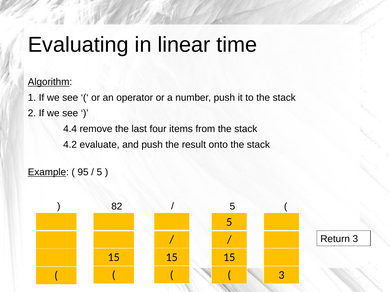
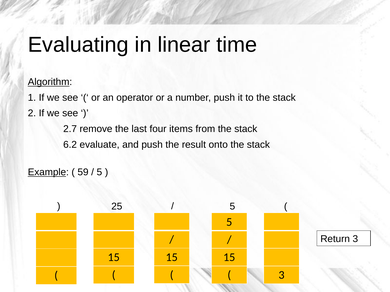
4.4: 4.4 -> 2.7
4.2: 4.2 -> 6.2
95: 95 -> 59
82: 82 -> 25
